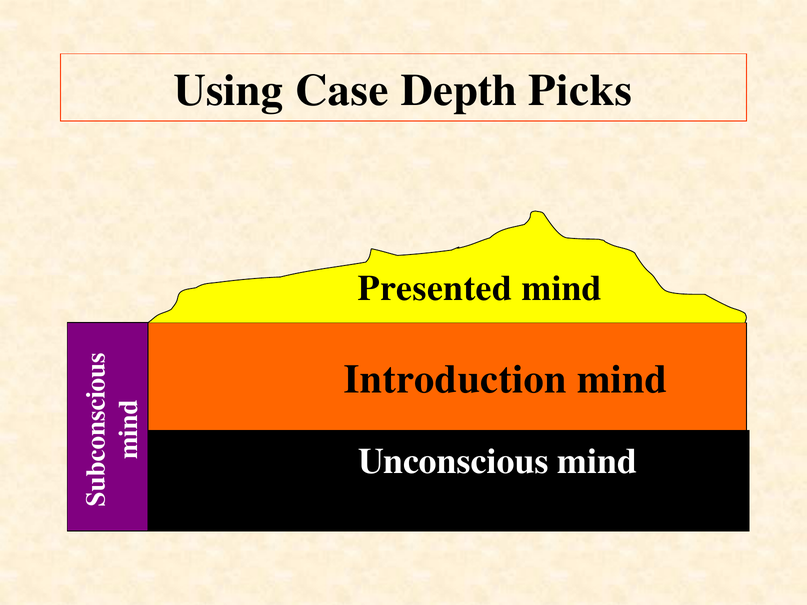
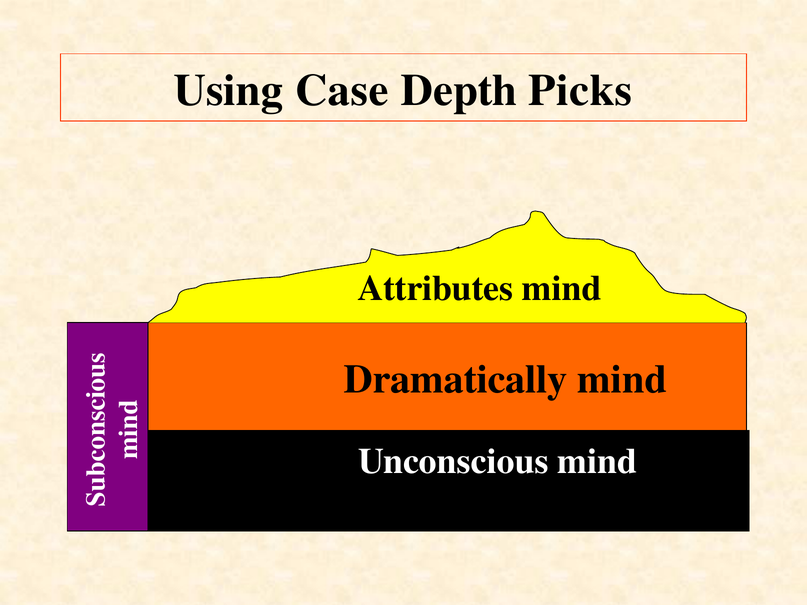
Presented: Presented -> Attributes
Introduction: Introduction -> Dramatically
